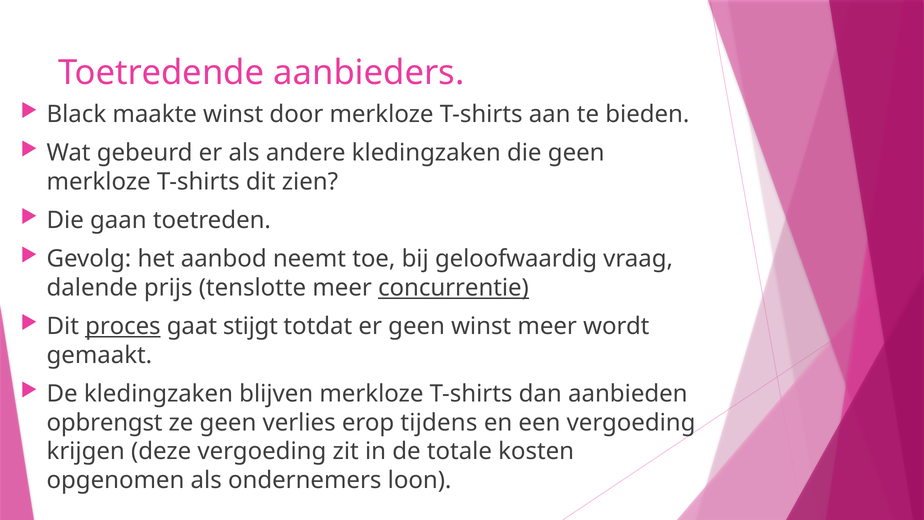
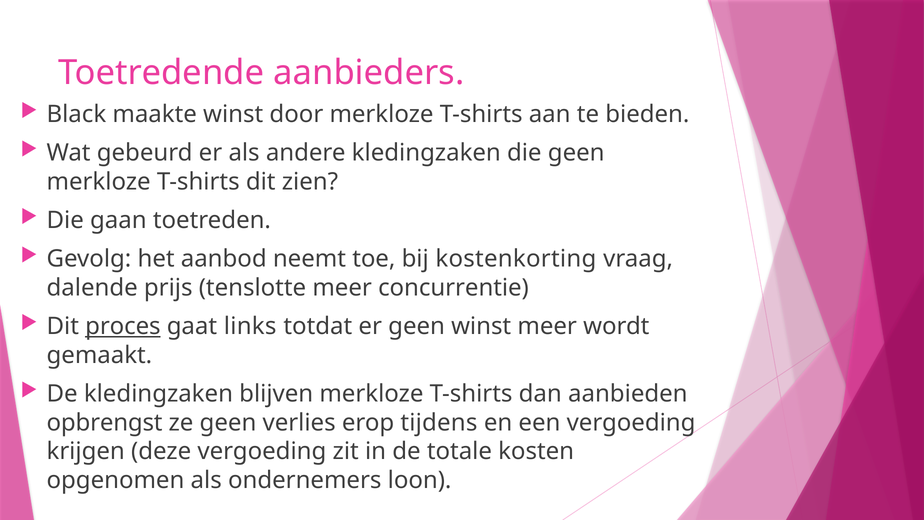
geloofwaardig: geloofwaardig -> kostenkorting
concurrentie underline: present -> none
stijgt: stijgt -> links
